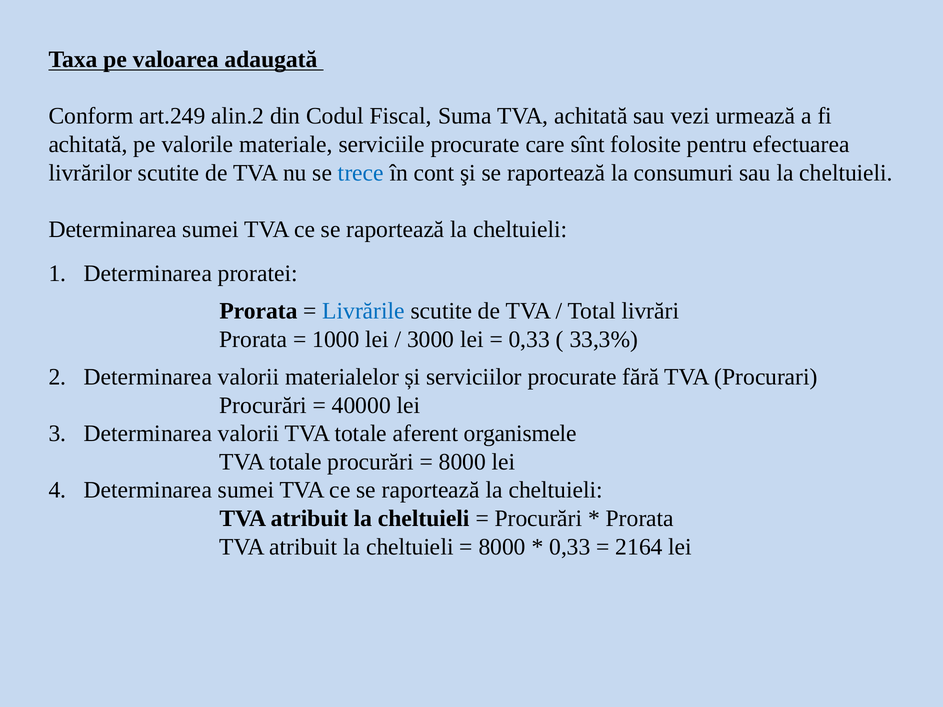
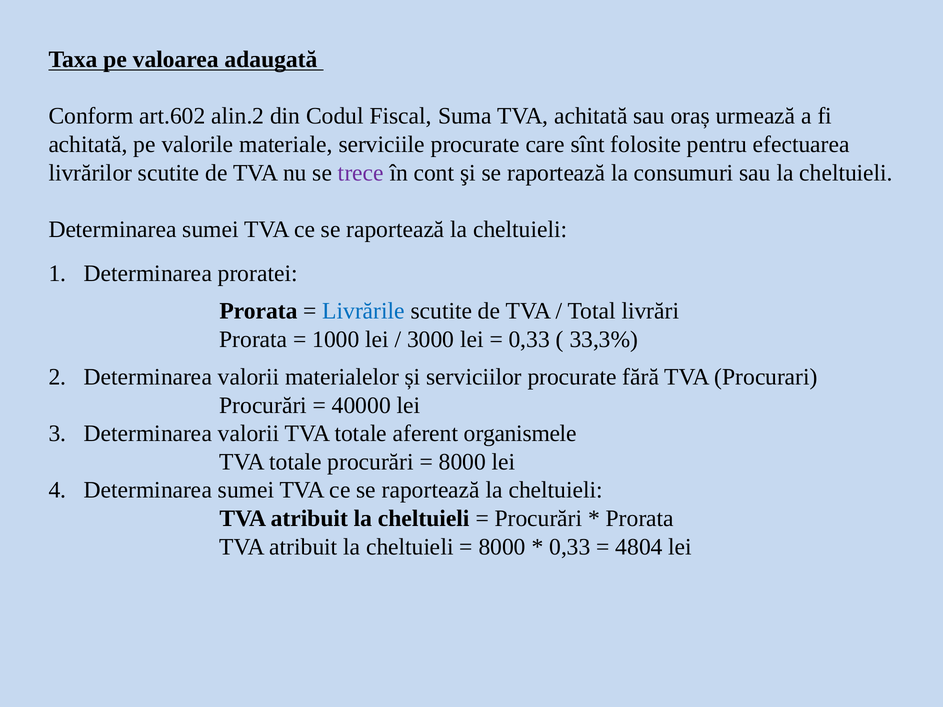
art.249: art.249 -> art.602
vezi: vezi -> oraș
trece colour: blue -> purple
2164: 2164 -> 4804
